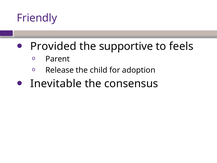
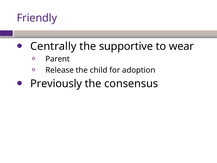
Provided: Provided -> Centrally
feels: feels -> wear
Inevitable: Inevitable -> Previously
